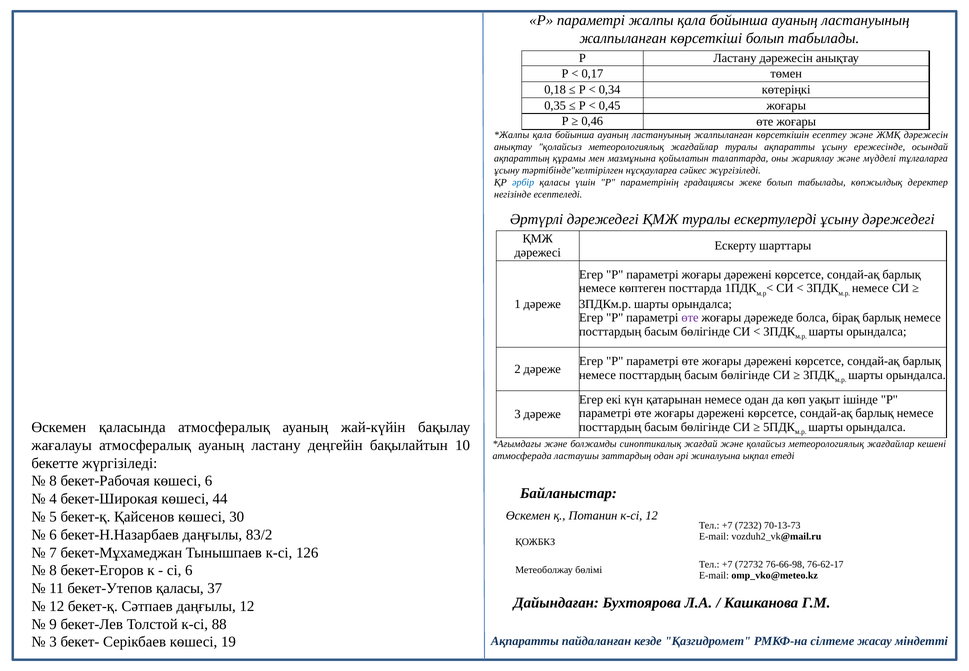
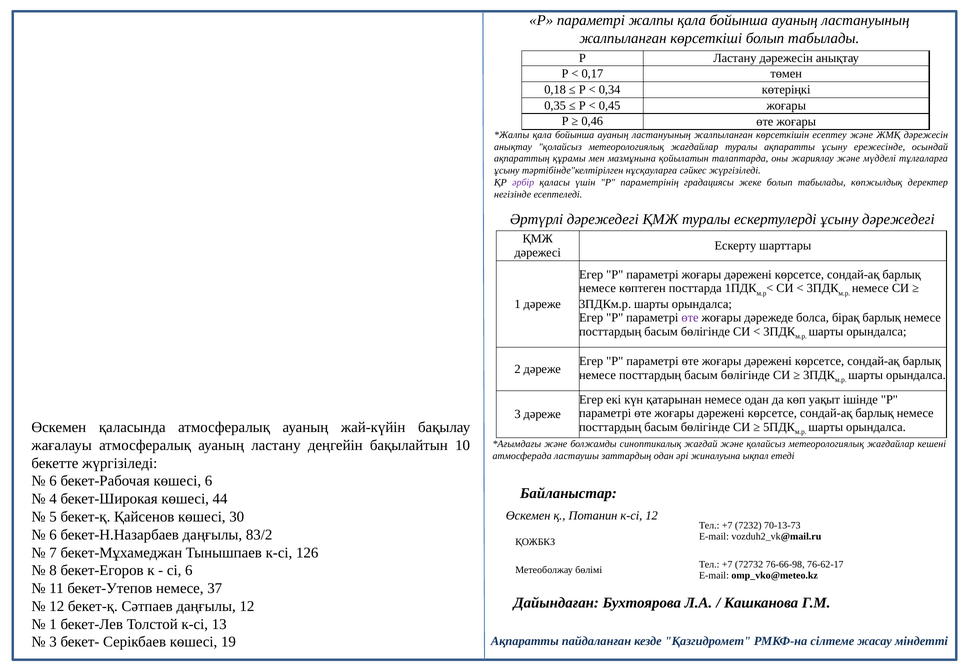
әрбір colour: blue -> purple
8 at (53, 481): 8 -> 6
бекет-Утепов қаласы: қаласы -> немесе
9 at (53, 624): 9 -> 1
88: 88 -> 13
